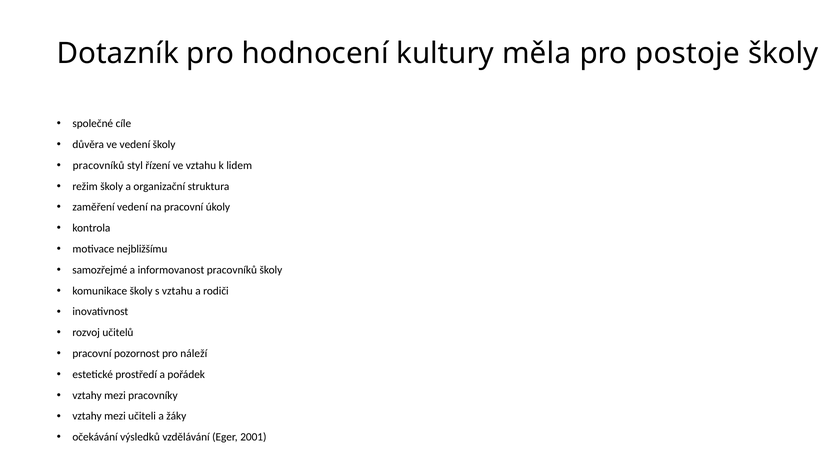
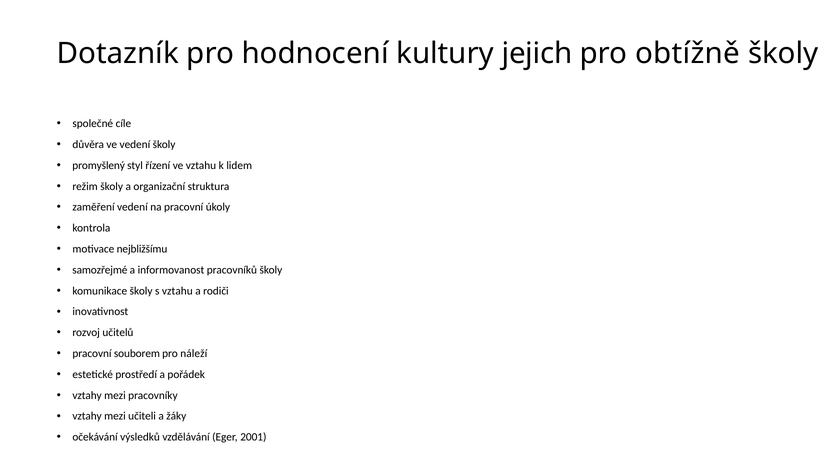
měla: měla -> jejich
postoje: postoje -> obtížně
pracovníků at (99, 165): pracovníků -> promyšlený
pozornost: pozornost -> souborem
